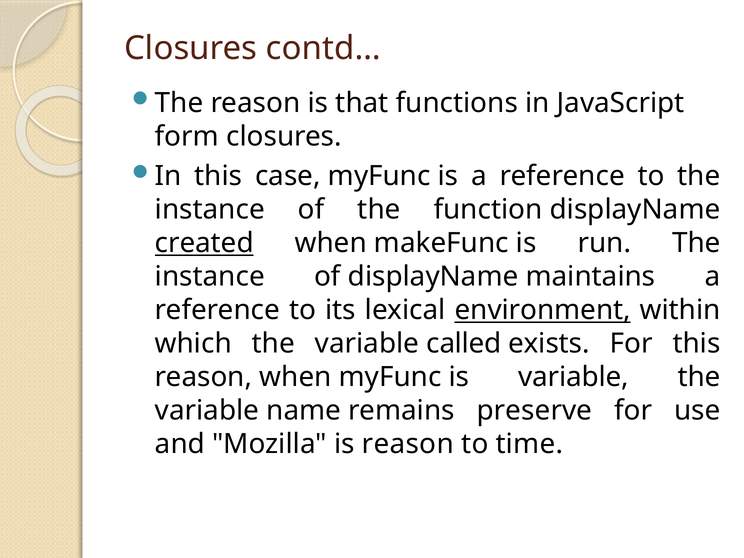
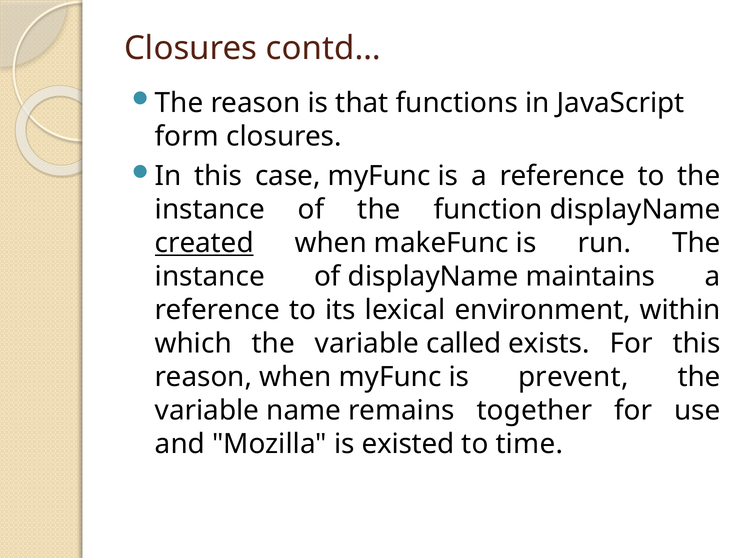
environment underline: present -> none
is variable: variable -> prevent
preserve: preserve -> together
is reason: reason -> existed
